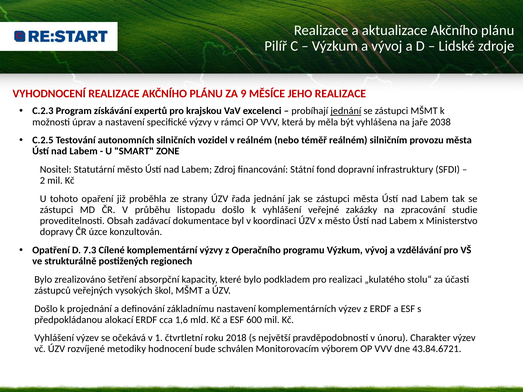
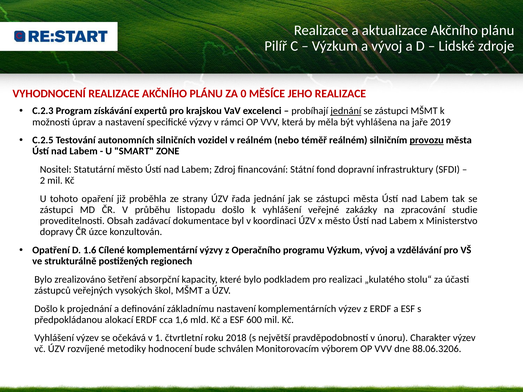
9: 9 -> 0
2038: 2038 -> 2019
provozu underline: none -> present
7.3: 7.3 -> 1.6
43.84.6721: 43.84.6721 -> 88.06.3206
